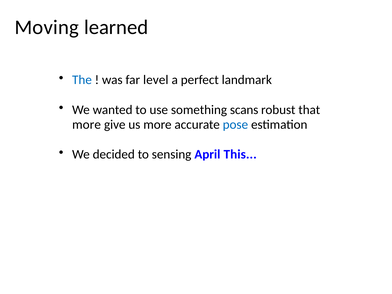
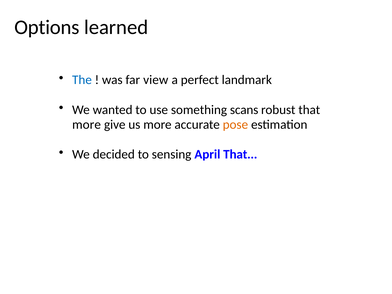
Moving: Moving -> Options
level: level -> view
pose colour: blue -> orange
April This: This -> That
